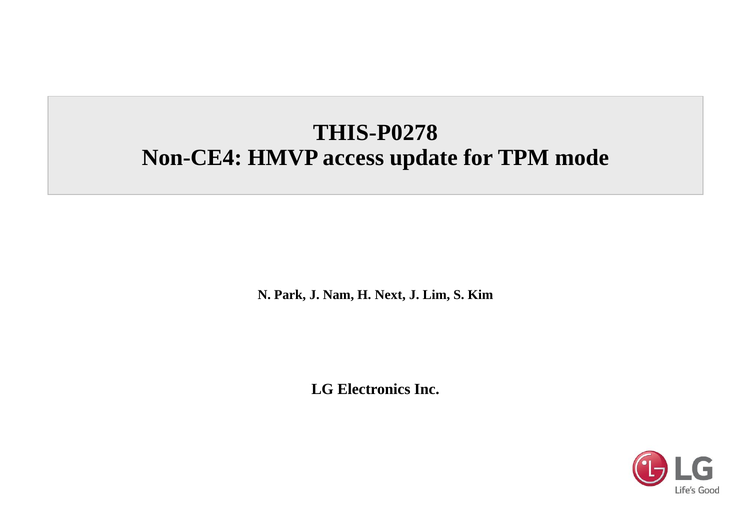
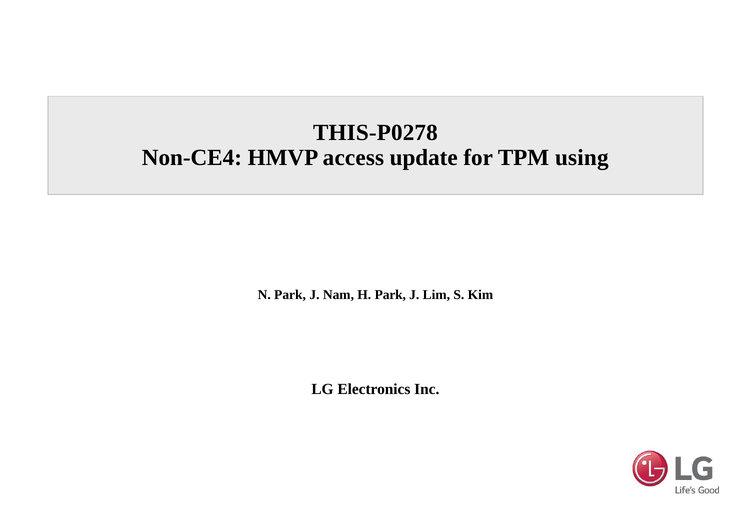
mode: mode -> using
H Next: Next -> Park
